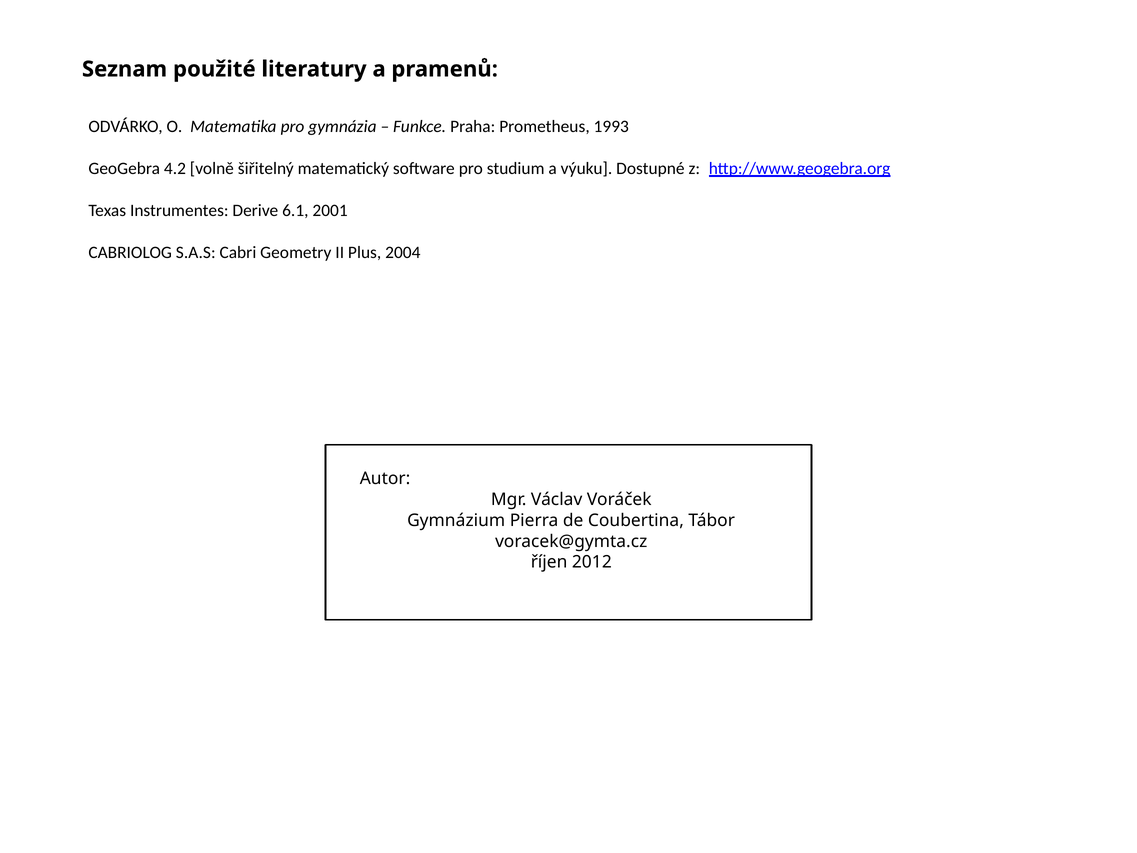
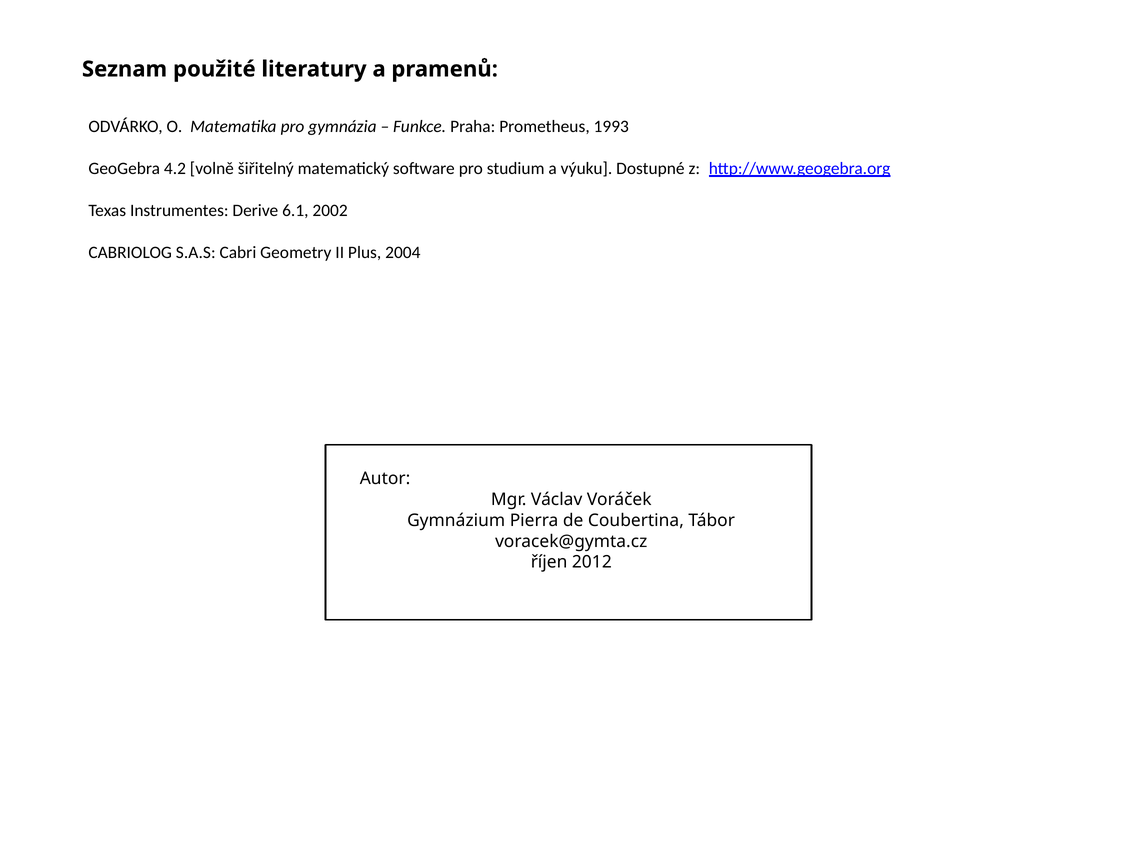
2001: 2001 -> 2002
